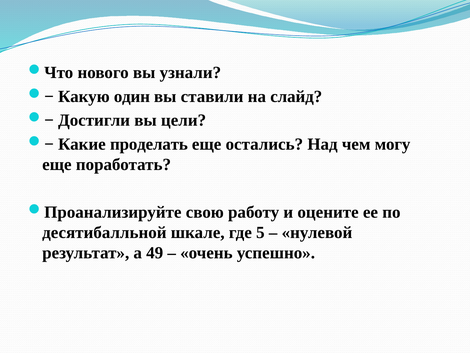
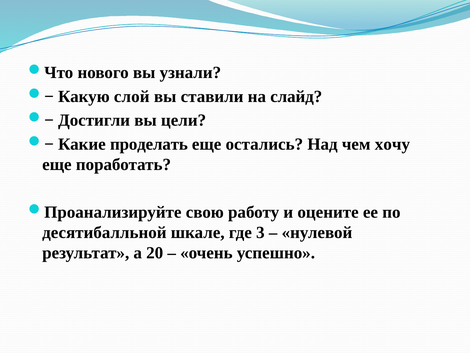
один: один -> слой
могу: могу -> хочу
5: 5 -> 3
49: 49 -> 20
